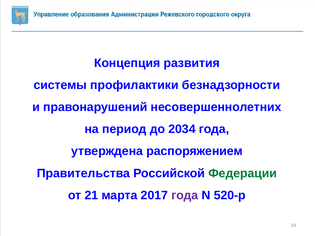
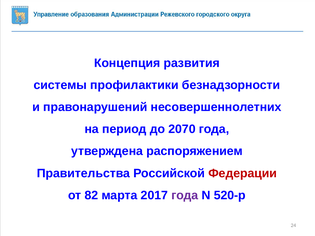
2034: 2034 -> 2070
Федерации colour: green -> red
21: 21 -> 82
